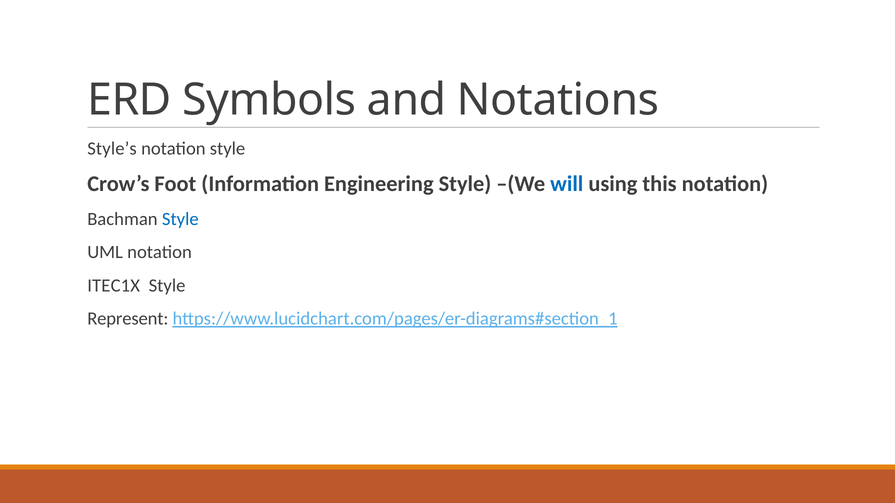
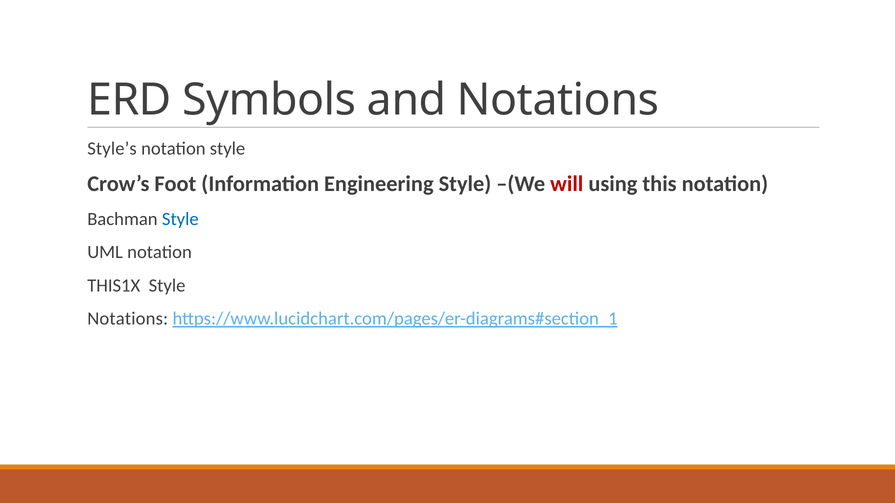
will colour: blue -> red
ITEC1X: ITEC1X -> THIS1X
Represent at (128, 319): Represent -> Notations
